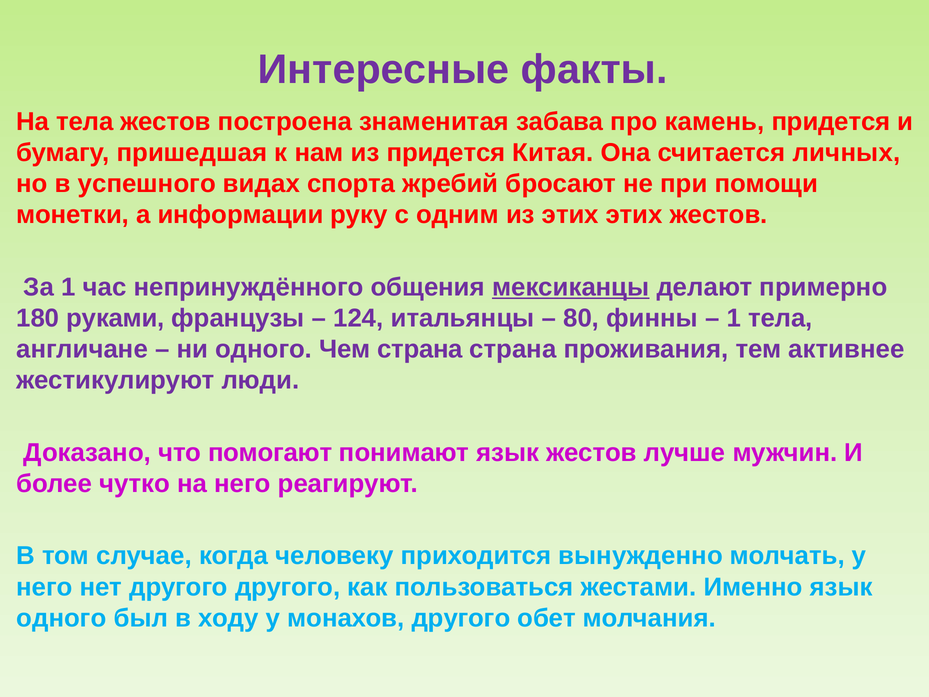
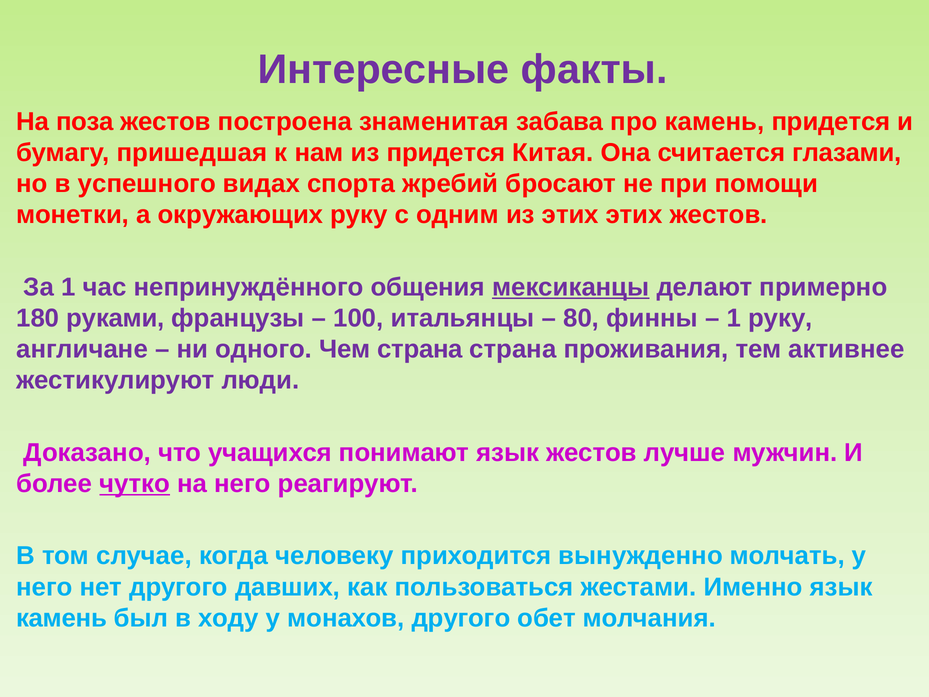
На тела: тела -> поза
личных: личных -> глазами
информации: информации -> окружающих
124: 124 -> 100
1 тела: тела -> руку
помогают: помогают -> учащихся
чутко underline: none -> present
другого другого: другого -> давших
одного at (61, 618): одного -> камень
